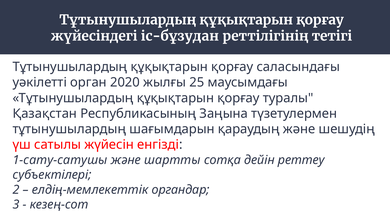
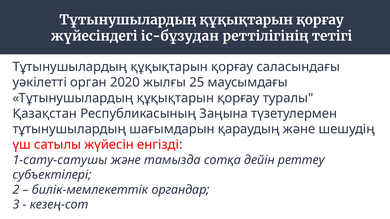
шартты: шартты -> тамызда
елдің-мемлекеттік: елдің-мемлекеттік -> билік-мемлекеттік
